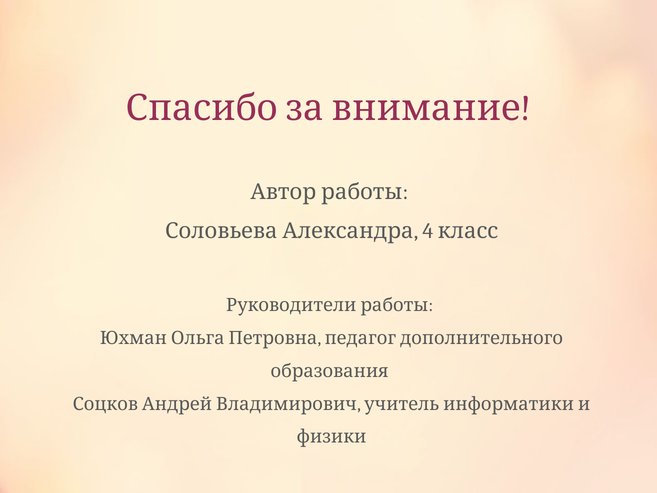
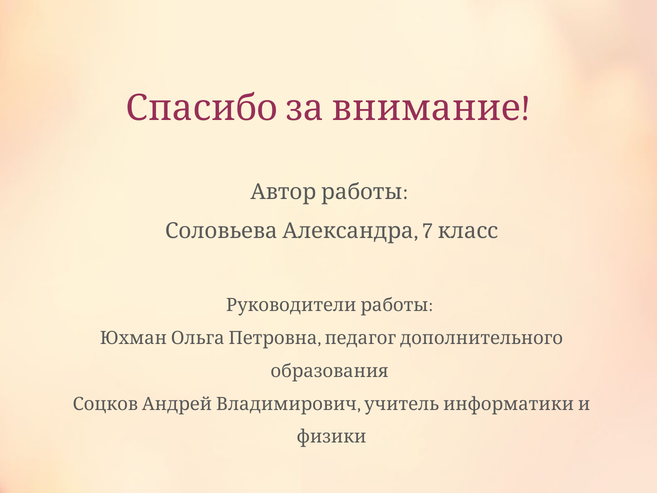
4: 4 -> 7
